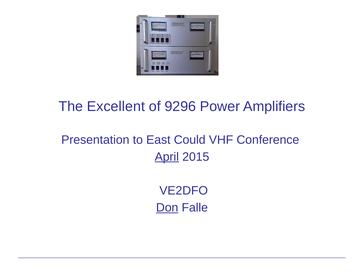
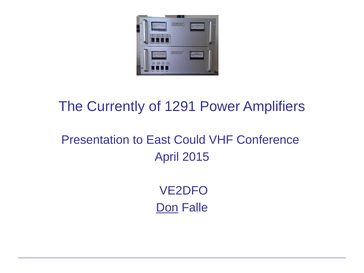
Excellent: Excellent -> Currently
9296: 9296 -> 1291
April underline: present -> none
